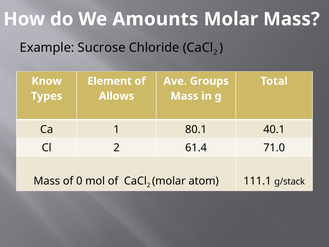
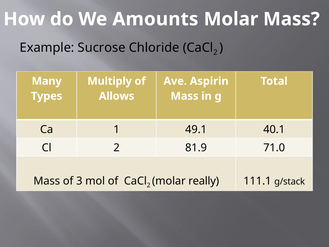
Know: Know -> Many
Element: Element -> Multiply
Groups: Groups -> Aspirin
80.1: 80.1 -> 49.1
61.4: 61.4 -> 81.9
0: 0 -> 3
atom: atom -> really
